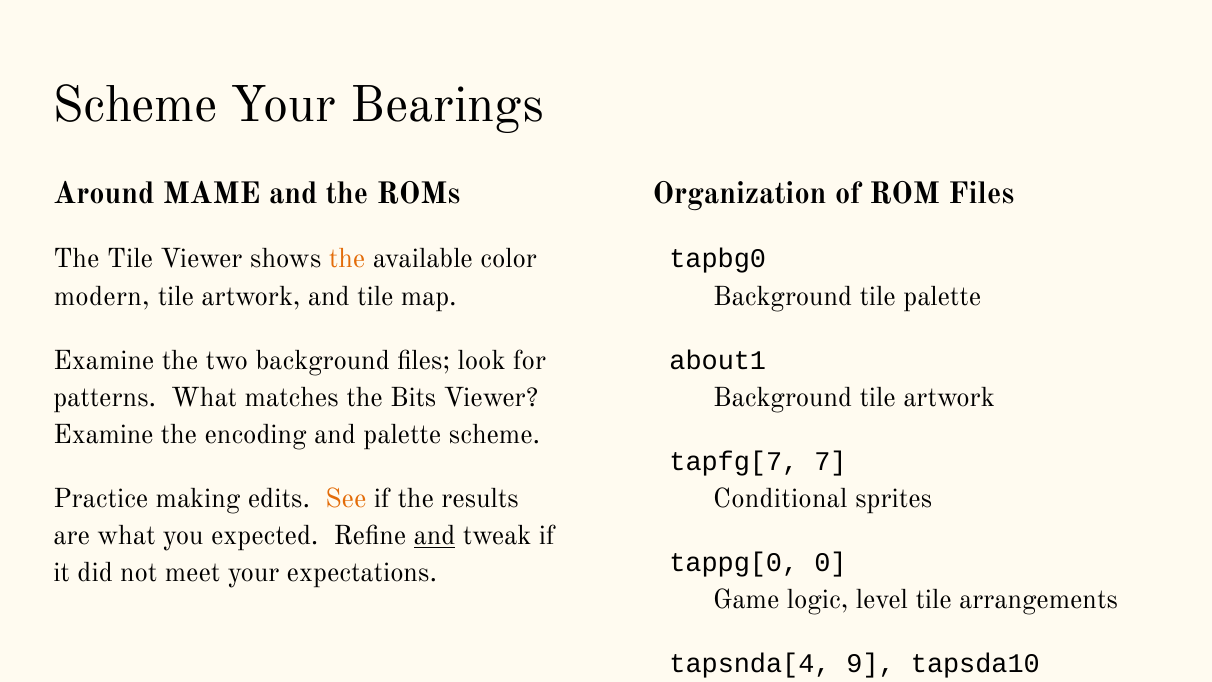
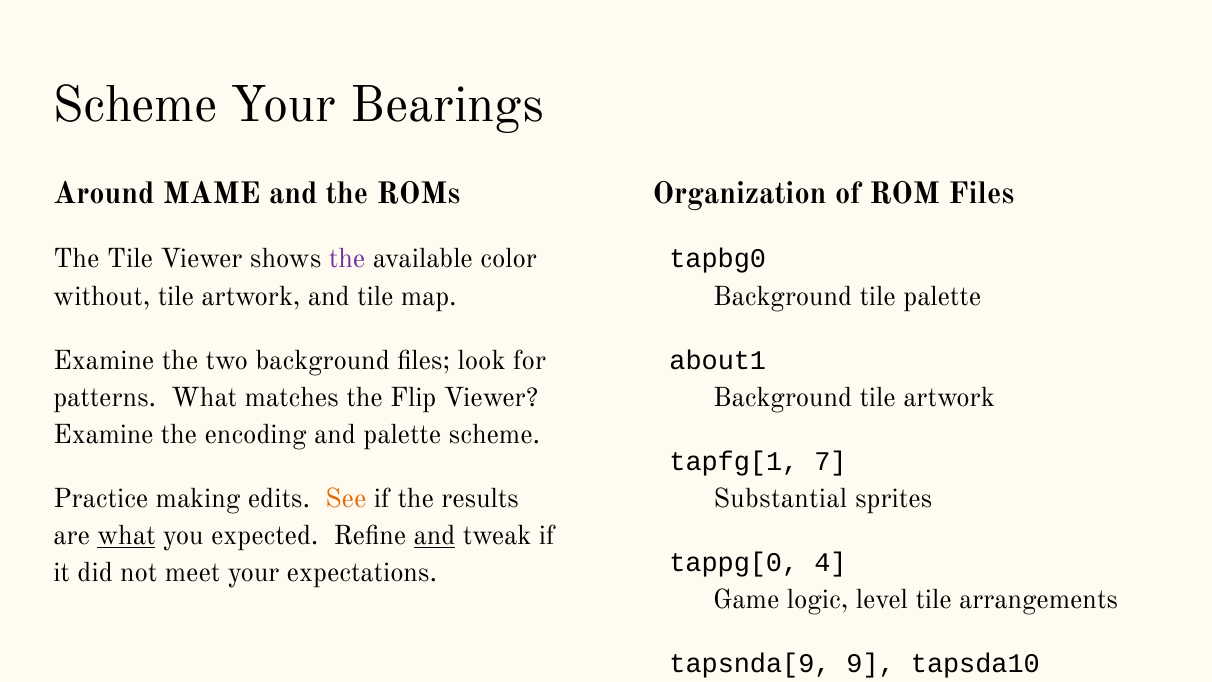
the at (347, 259) colour: orange -> purple
modern: modern -> without
Bits: Bits -> Flip
tapfg[7: tapfg[7 -> tapfg[1
Conditional: Conditional -> Substantial
what at (126, 536) underline: none -> present
0: 0 -> 4
tapsnda[4: tapsnda[4 -> tapsnda[9
